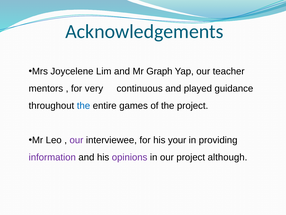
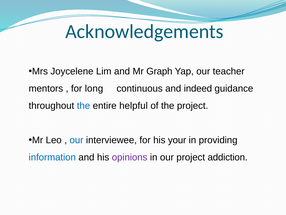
very: very -> long
played: played -> indeed
games: games -> helpful
our at (76, 140) colour: purple -> blue
information colour: purple -> blue
although: although -> addiction
